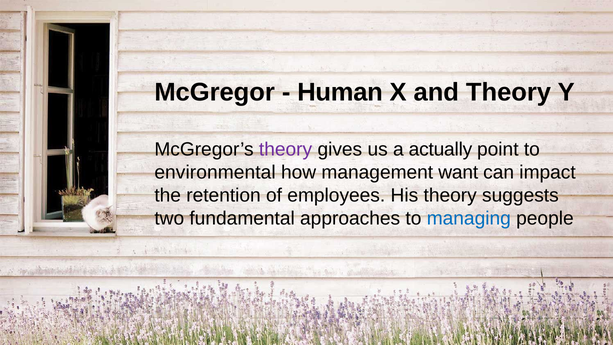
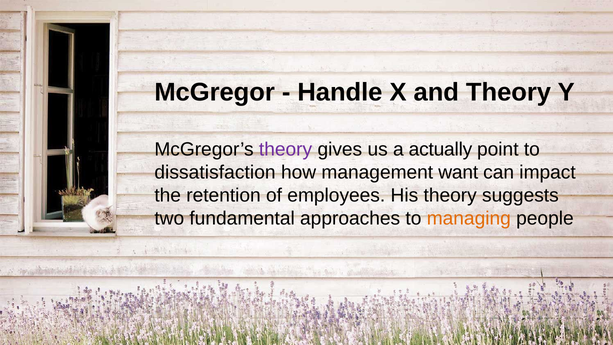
Human: Human -> Handle
environmental: environmental -> dissatisfaction
managing colour: blue -> orange
